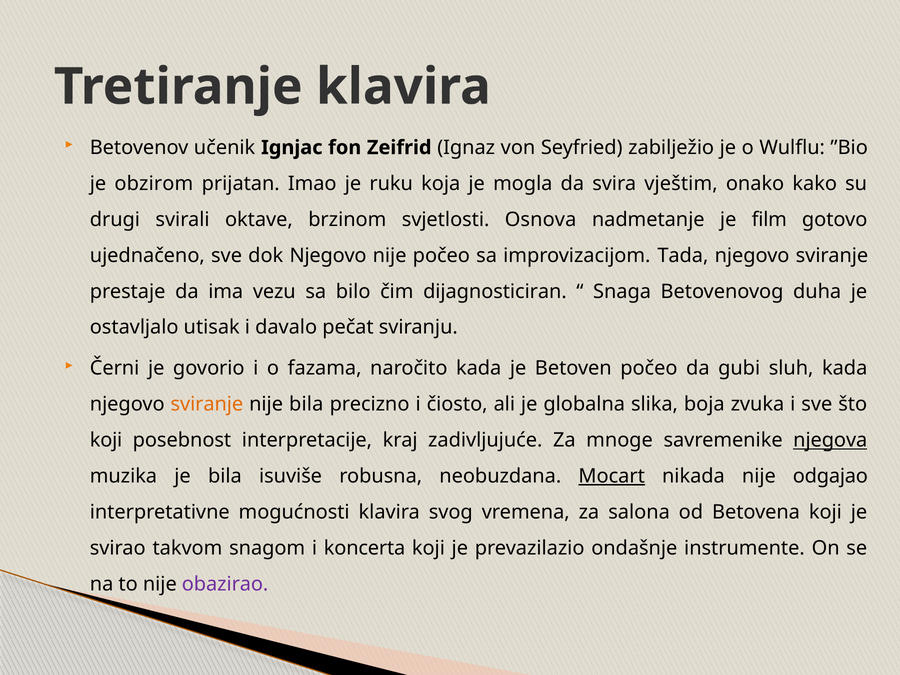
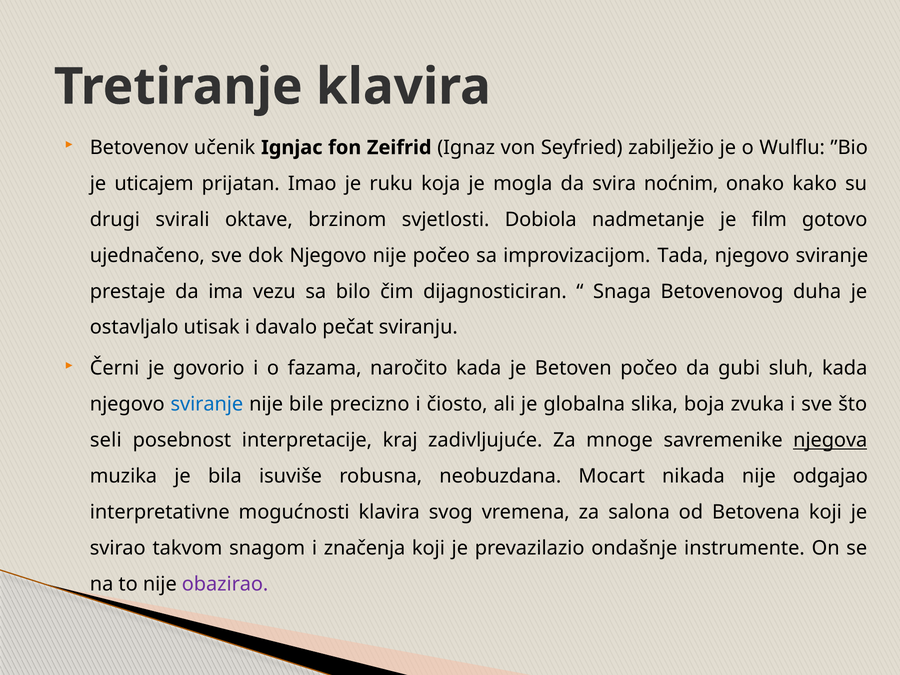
obzirom: obzirom -> uticajem
vještim: vještim -> noćnim
Osnova: Osnova -> Dobiola
sviranje at (207, 404) colour: orange -> blue
nije bila: bila -> bile
koji at (106, 440): koji -> seli
Mocart underline: present -> none
koncerta: koncerta -> značenja
